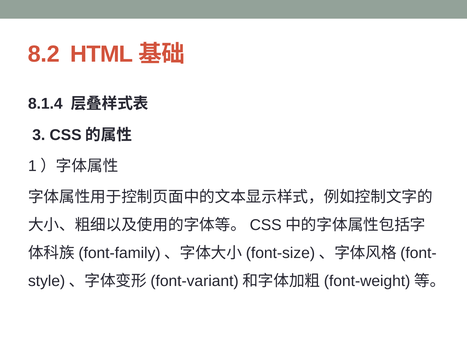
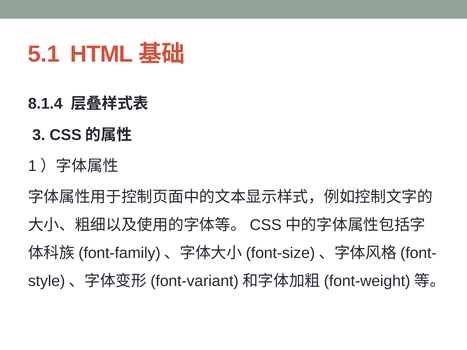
8.2: 8.2 -> 5.1
